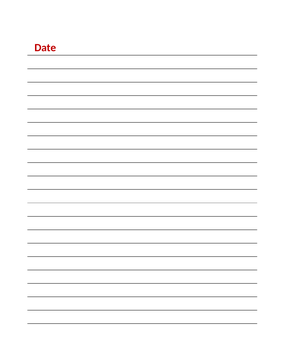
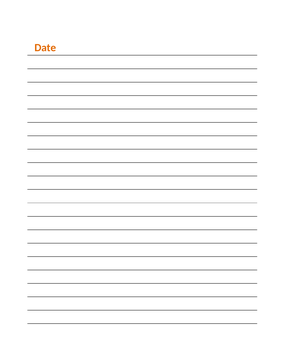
Date colour: red -> orange
